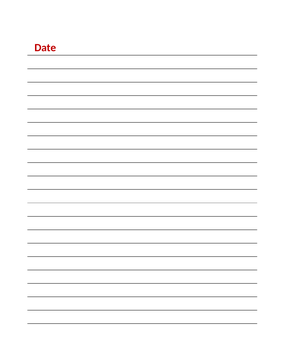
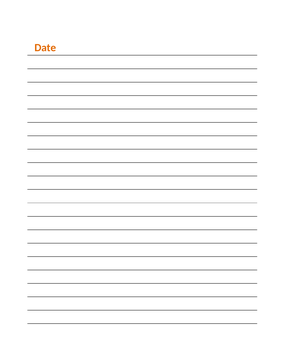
Date colour: red -> orange
